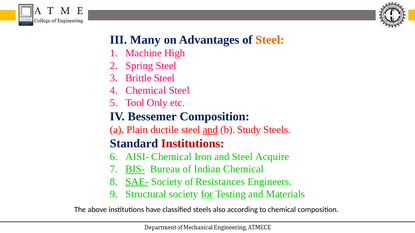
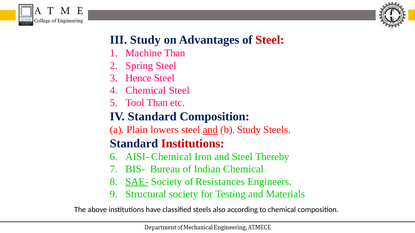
III Many: Many -> Study
Steel at (270, 40) colour: orange -> red
Machine High: High -> Than
Brittle: Brittle -> Hence
Tool Only: Only -> Than
IV Bessemer: Bessemer -> Standard
ductile: ductile -> lowers
Acquire: Acquire -> Thereby
BIS- underline: present -> none
for underline: present -> none
